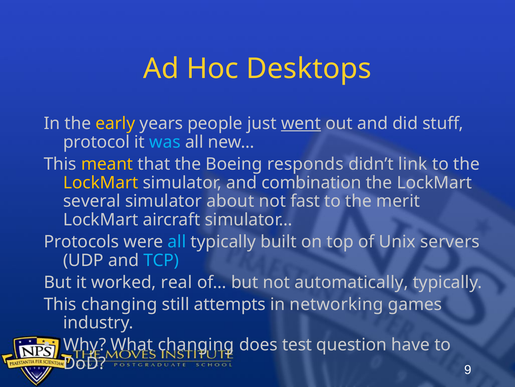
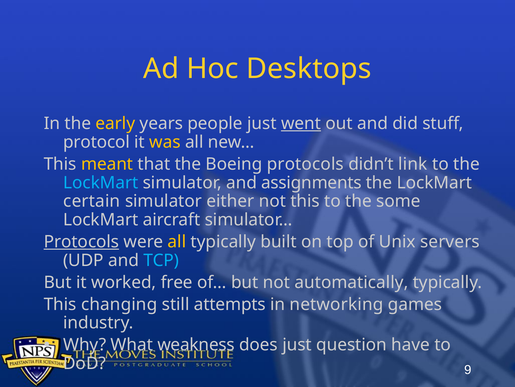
was colour: light blue -> yellow
Boeing responds: responds -> protocols
LockMart at (101, 182) colour: yellow -> light blue
combination: combination -> assignments
several: several -> certain
about: about -> either
not fast: fast -> this
merit: merit -> some
Protocols at (81, 241) underline: none -> present
all at (177, 241) colour: light blue -> yellow
real: real -> free
What changing: changing -> weakness
does test: test -> just
